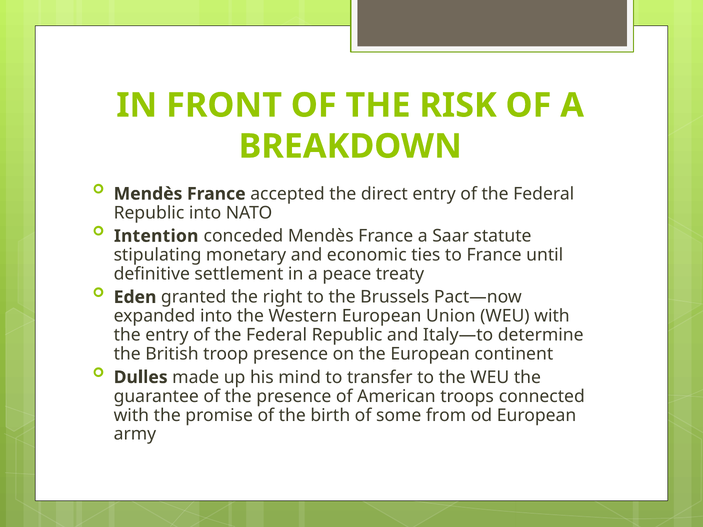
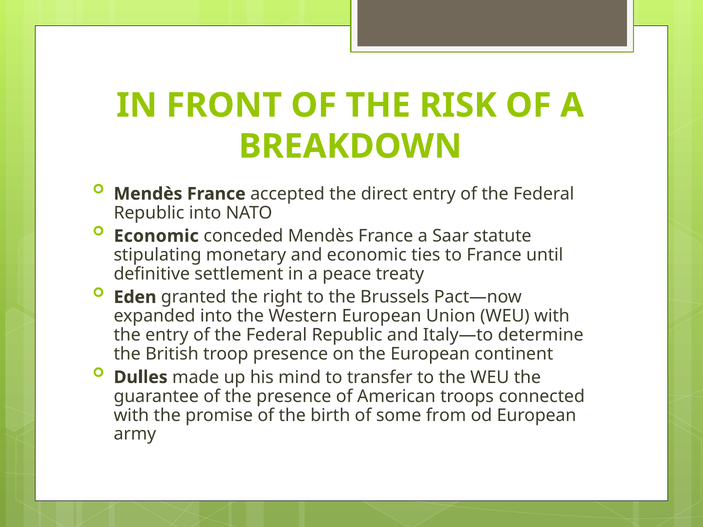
Intention at (156, 236): Intention -> Economic
